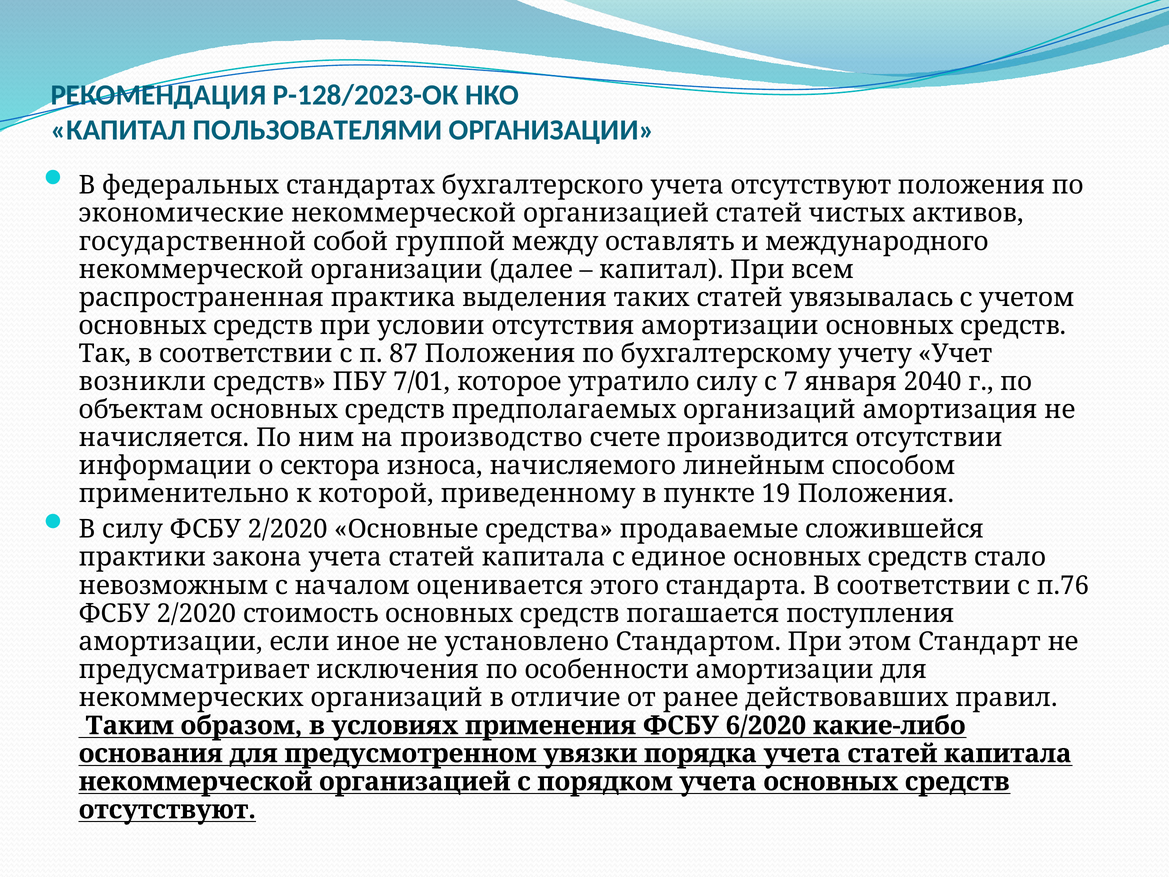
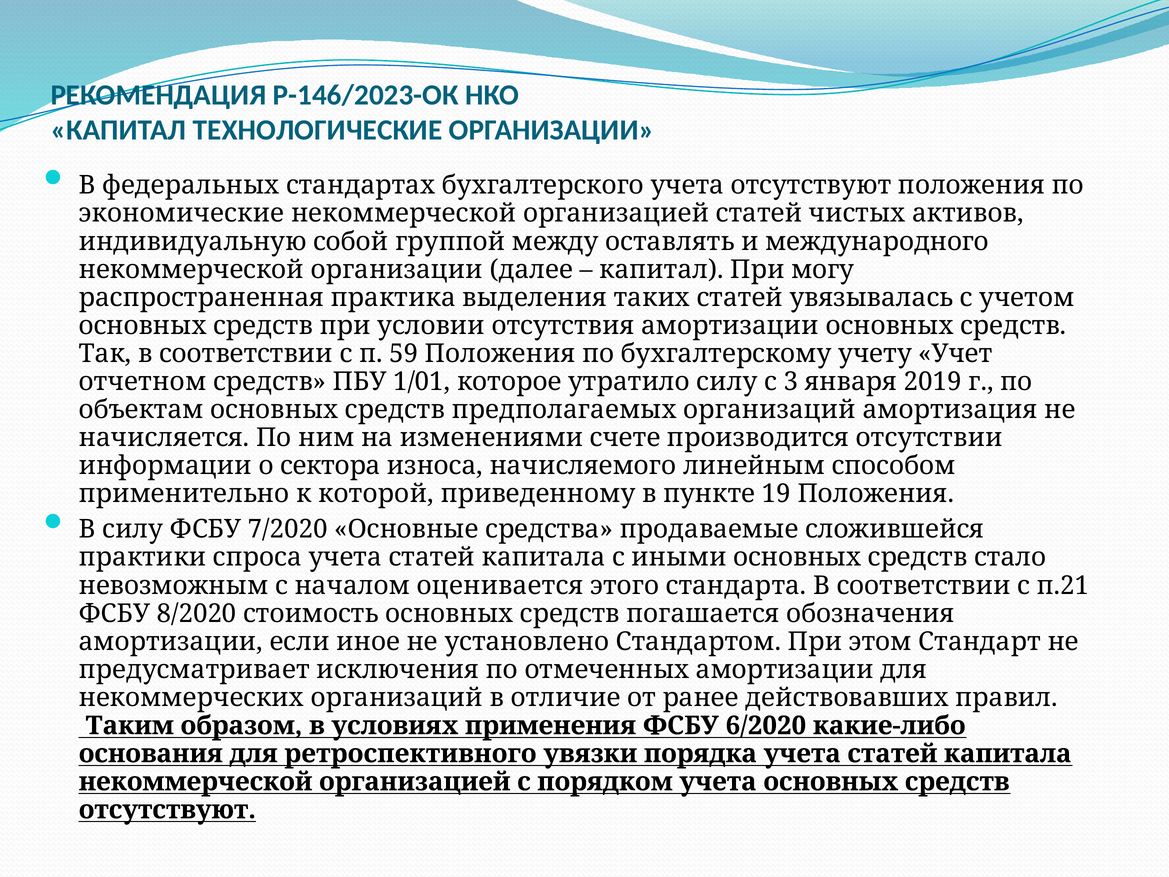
Р-128/2023-ОК: Р-128/2023-ОК -> Р-146/2023-ОК
ПОЛЬЗОВАТЕЛЯМИ: ПОЛЬЗОВАТЕЛЯМИ -> ТЕХНОЛОГИЧЕСКИЕ
государственной: государственной -> индивидуальную
всем: всем -> могу
87: 87 -> 59
возникли: возникли -> отчетном
7/01: 7/01 -> 1/01
7: 7 -> 3
2040: 2040 -> 2019
производство: производство -> изменениями
силу ФСБУ 2/2020: 2/2020 -> 7/2020
закона: закона -> спроса
единое: единое -> иными
п.76: п.76 -> п.21
2/2020 at (197, 613): 2/2020 -> 8/2020
поступления: поступления -> обозначения
особенности: особенности -> отмеченных
предусмотренном: предусмотренном -> ретроспективного
